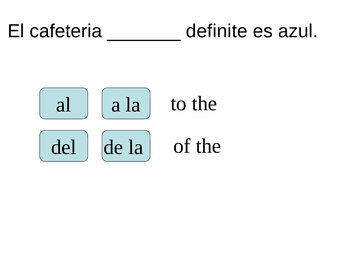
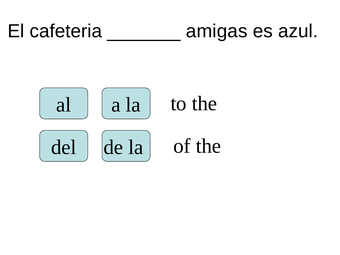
definite: definite -> amigas
